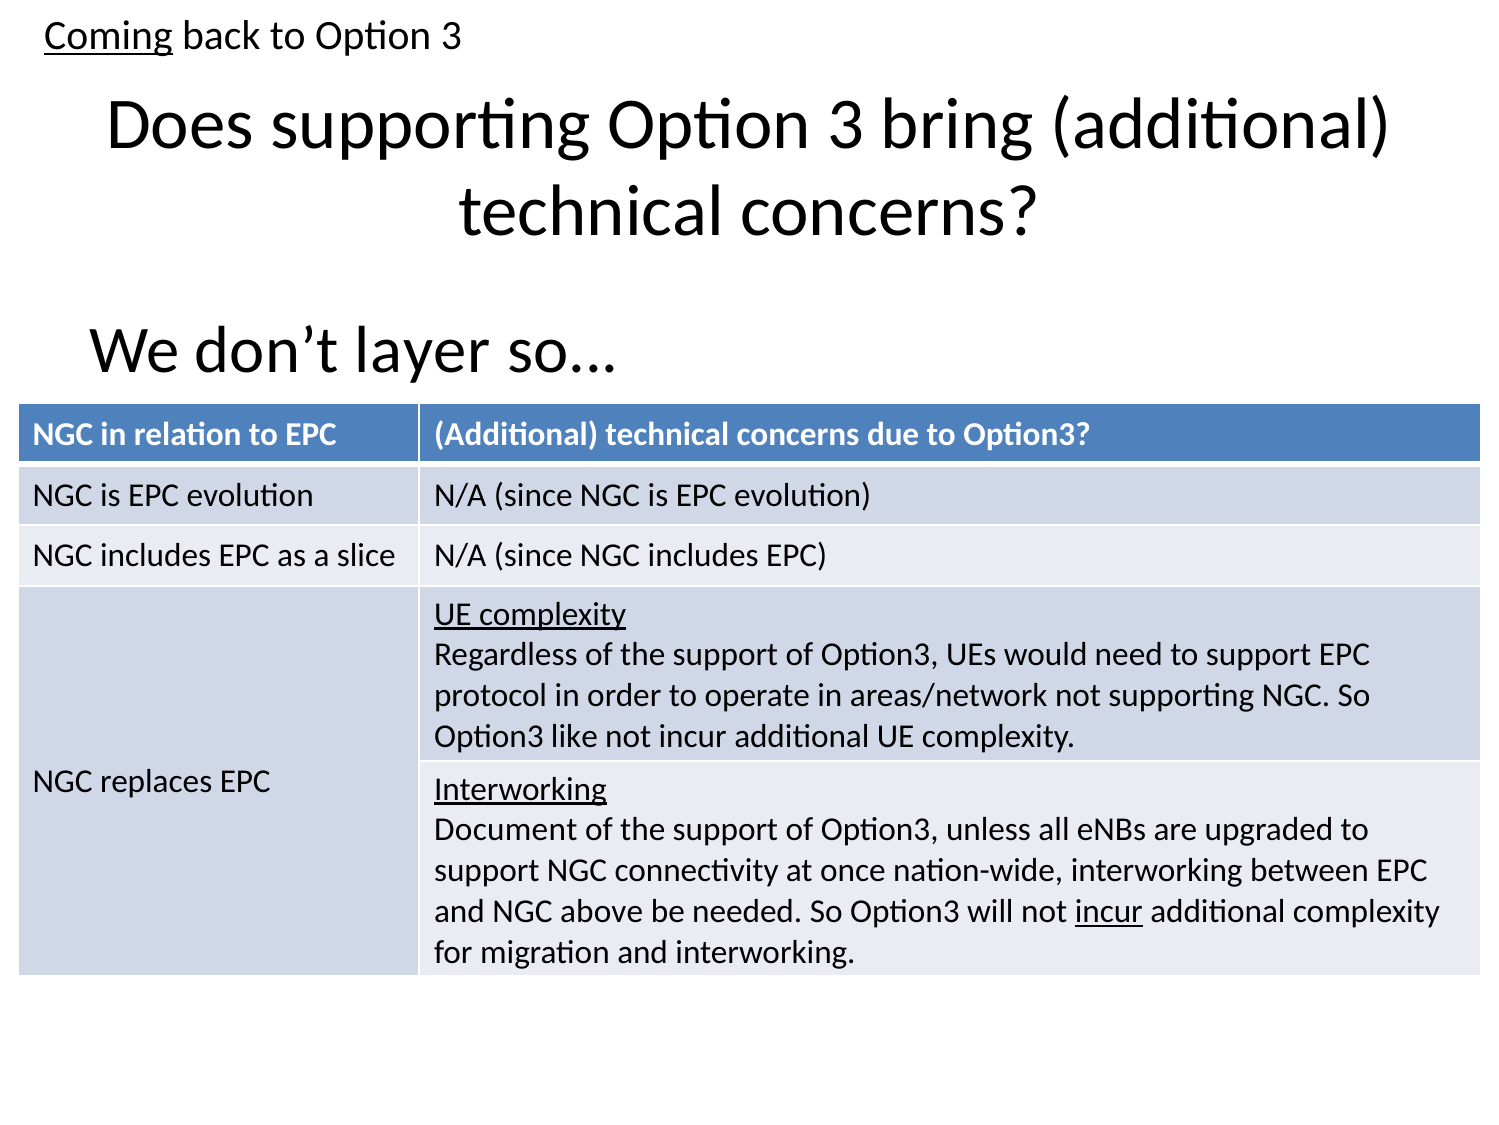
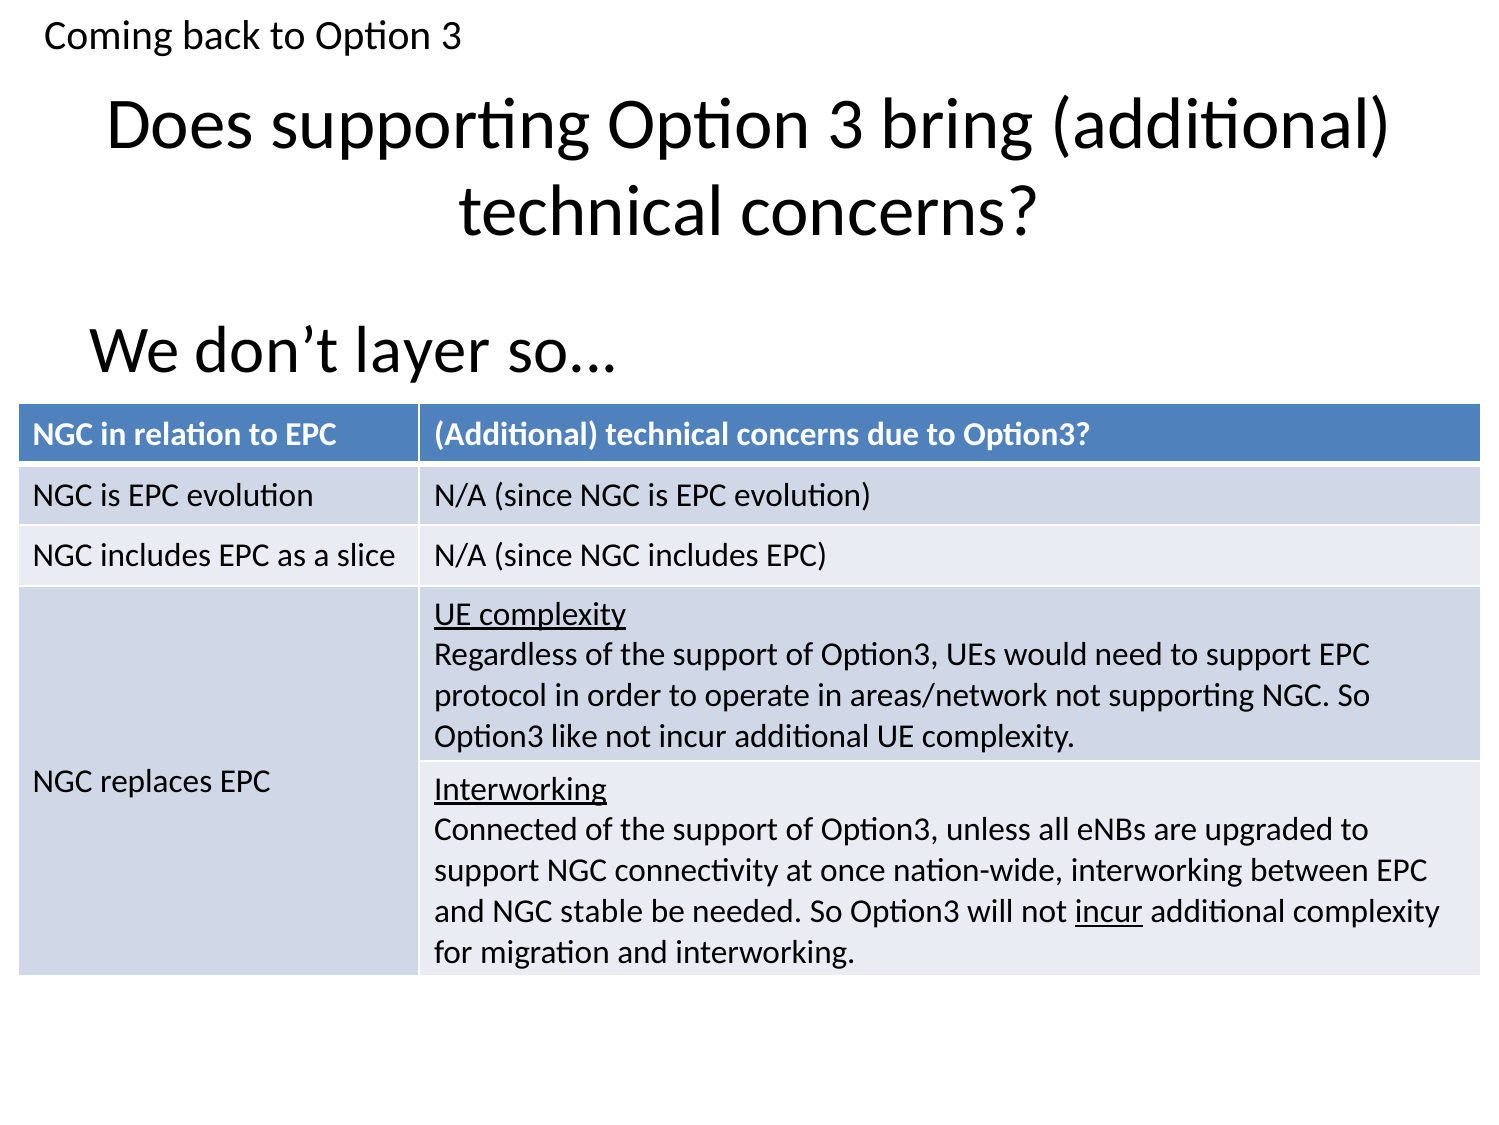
Coming underline: present -> none
Document: Document -> Connected
above: above -> stable
